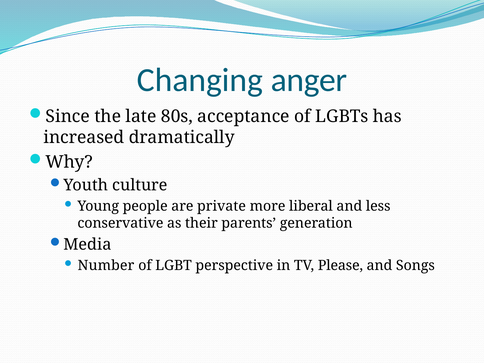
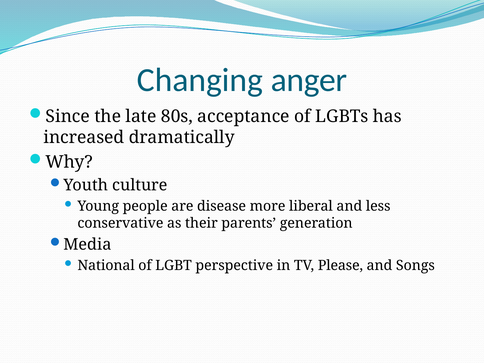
private: private -> disease
Number: Number -> National
